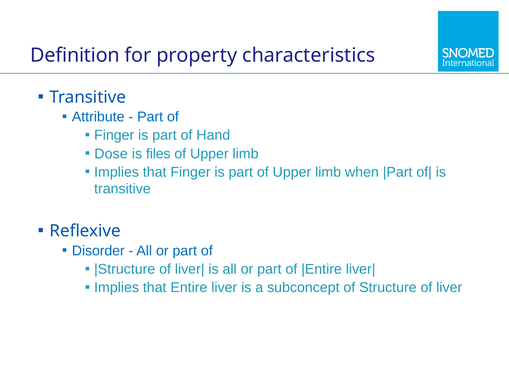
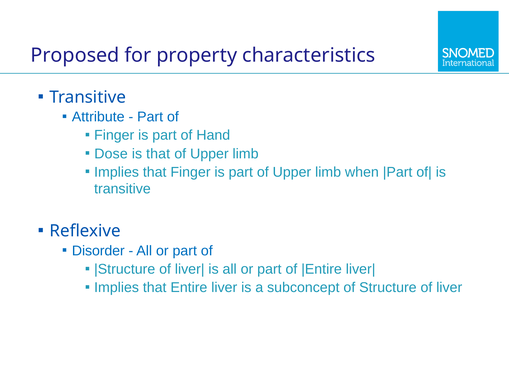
Definition: Definition -> Proposed
is files: files -> that
